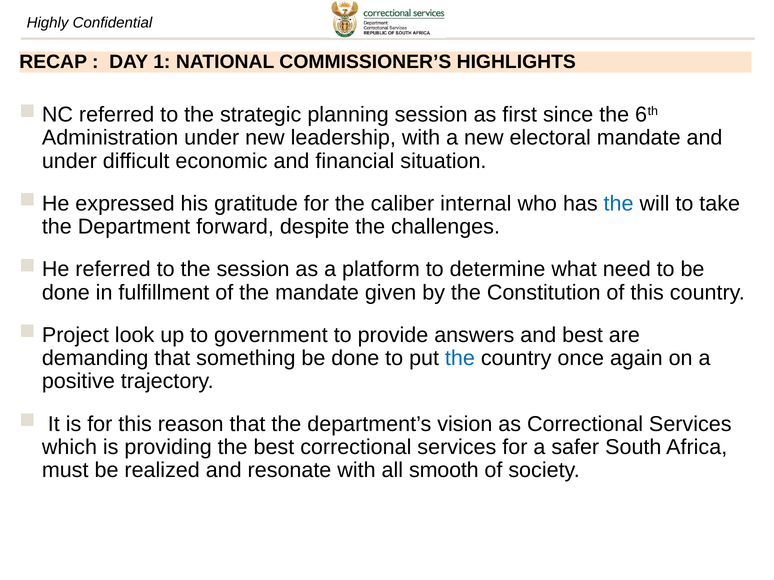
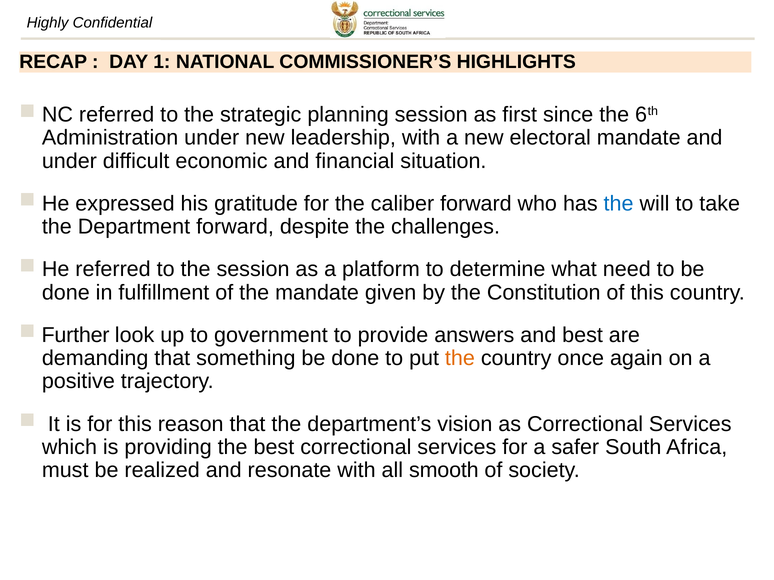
caliber internal: internal -> forward
Project: Project -> Further
the at (460, 359) colour: blue -> orange
